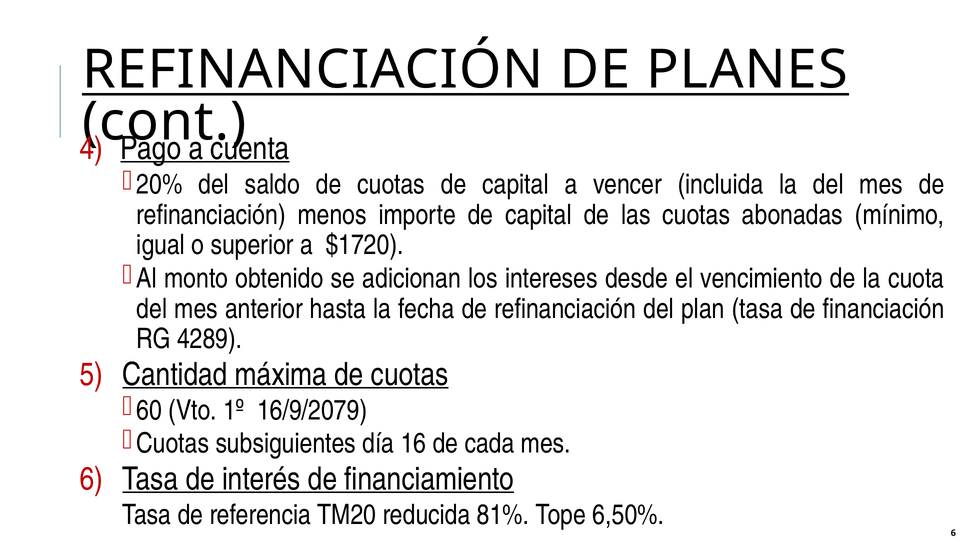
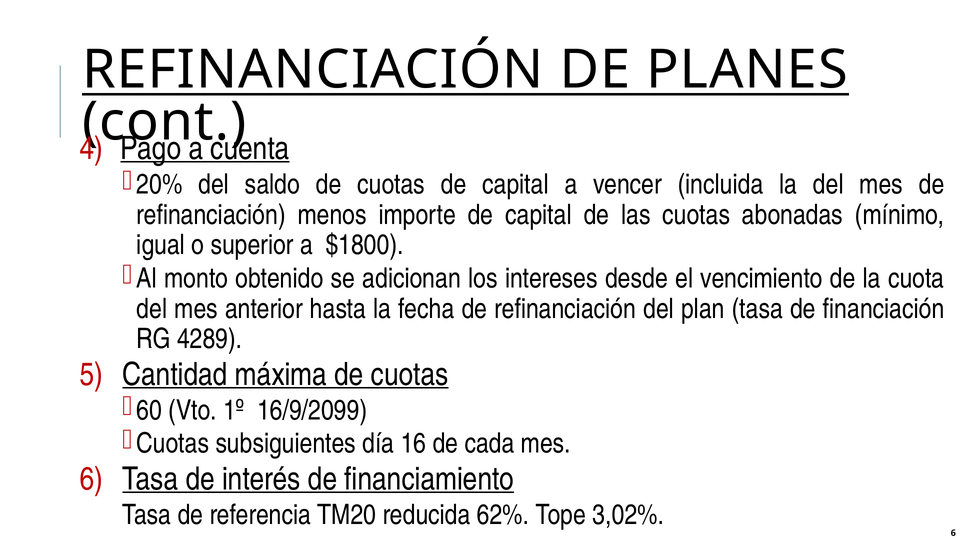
$1720: $1720 -> $1800
16/9/2079: 16/9/2079 -> 16/9/2099
81%: 81% -> 62%
6,50%: 6,50% -> 3,02%
